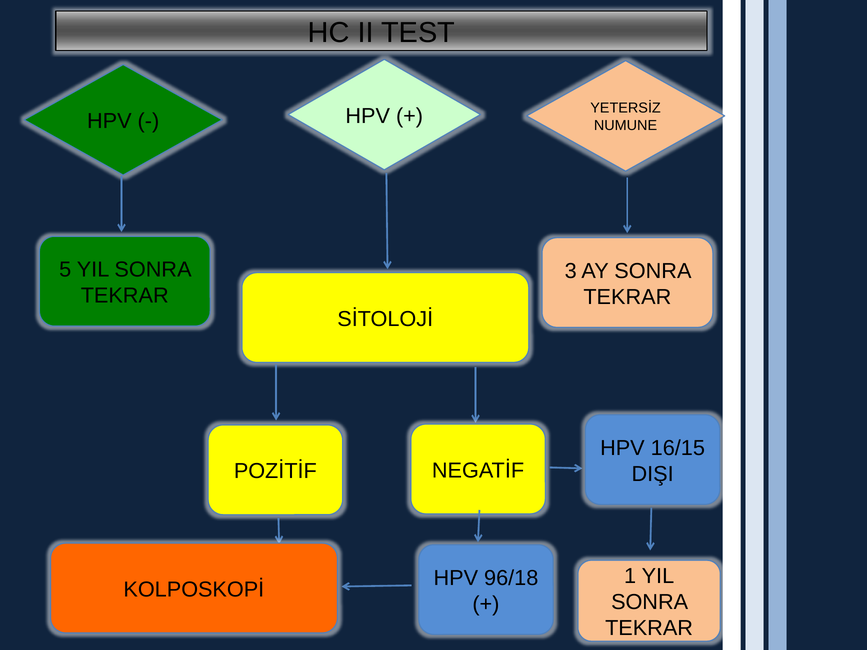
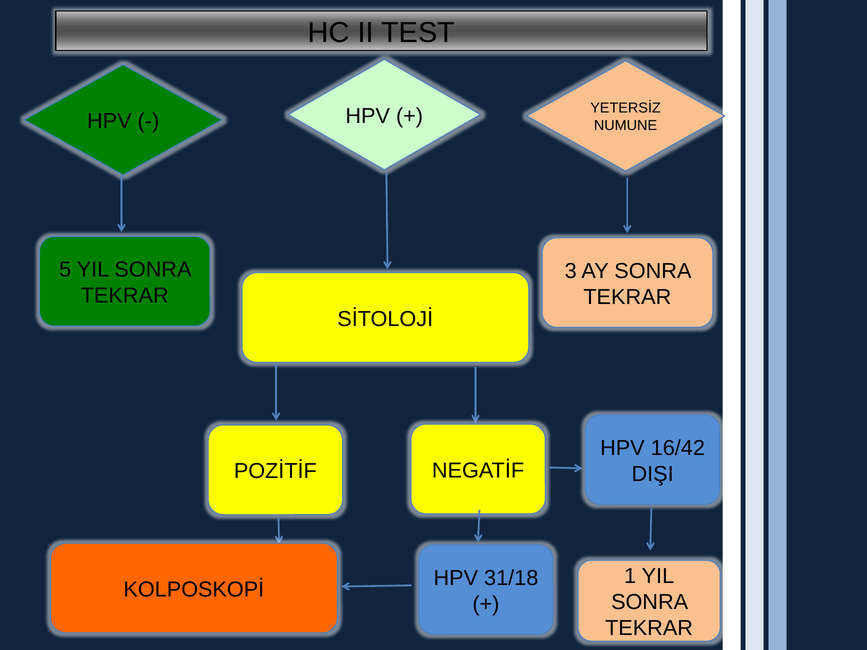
16/15: 16/15 -> 16/42
96/18: 96/18 -> 31/18
